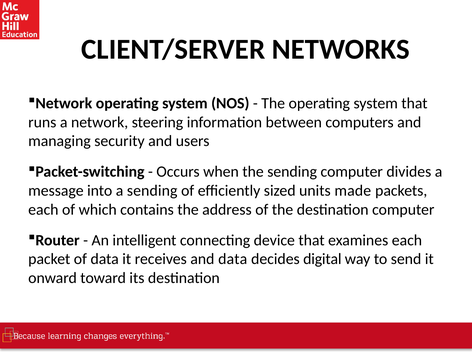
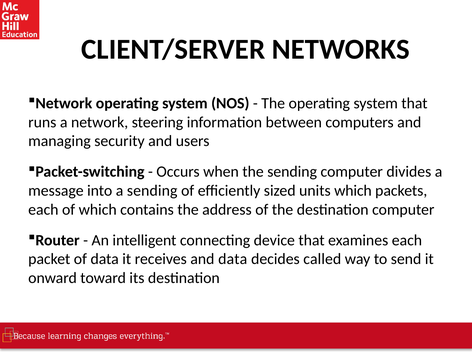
units made: made -> which
digital: digital -> called
